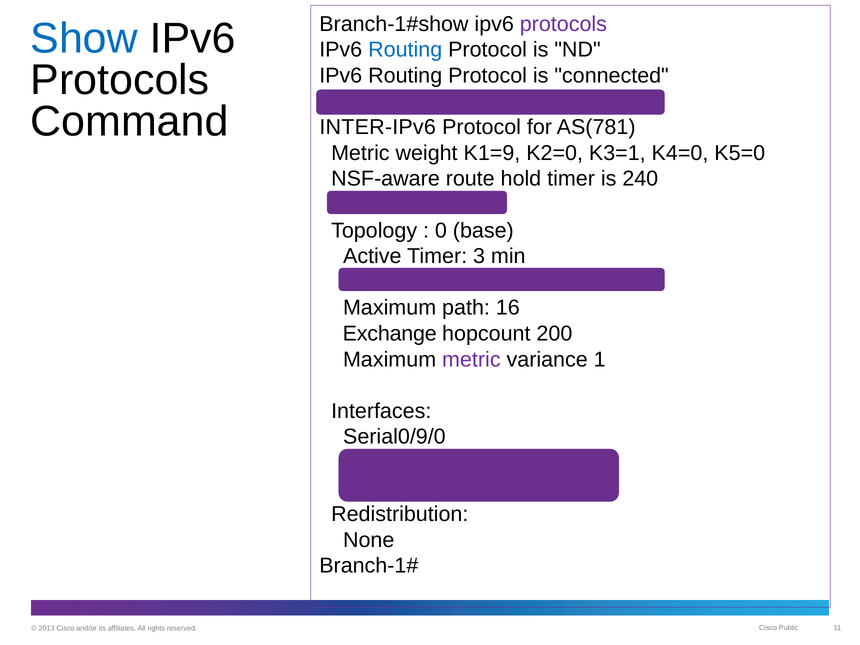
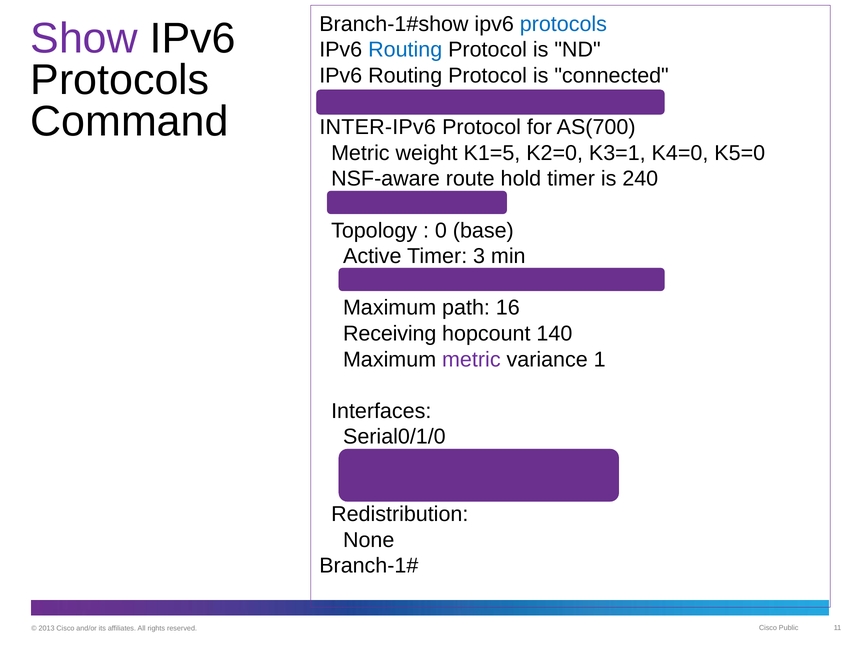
protocols at (563, 24) colour: purple -> blue
Show colour: blue -> purple
AS(781: AS(781 -> AS(700
K1=9: K1=9 -> K1=5
Exchange: Exchange -> Receiving
200: 200 -> 140
Serial0/9/0: Serial0/9/0 -> Serial0/1/0
